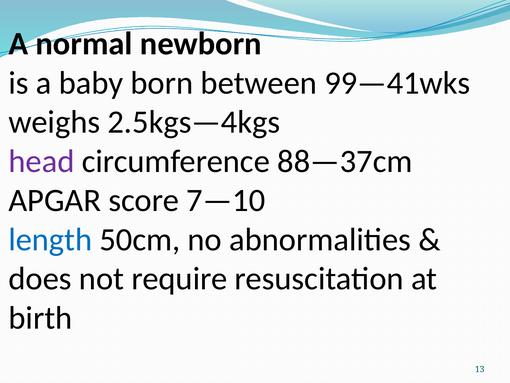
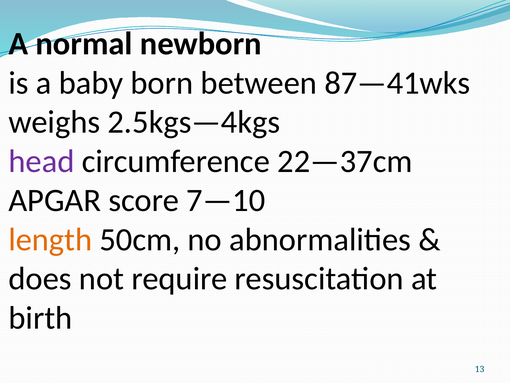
99—41wks: 99—41wks -> 87—41wks
88—37cm: 88—37cm -> 22—37cm
length colour: blue -> orange
